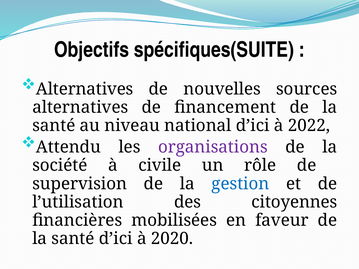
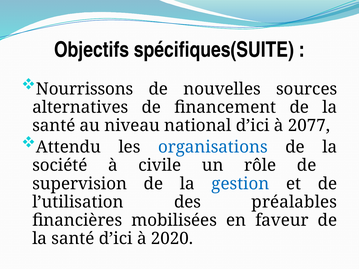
Alternatives at (85, 89): Alternatives -> Nourrissons
2022: 2022 -> 2077
organisations colour: purple -> blue
citoyennes: citoyennes -> préalables
